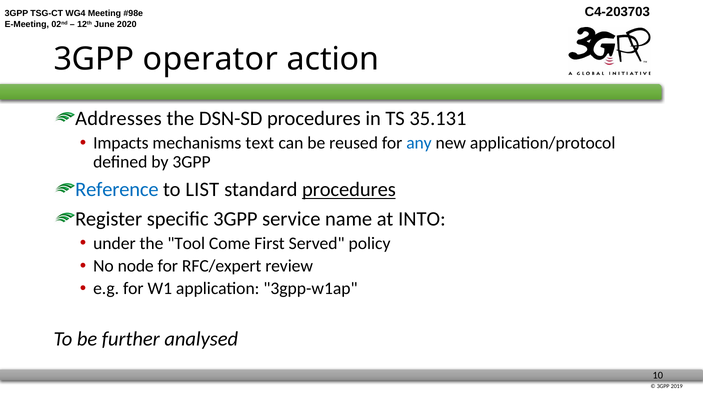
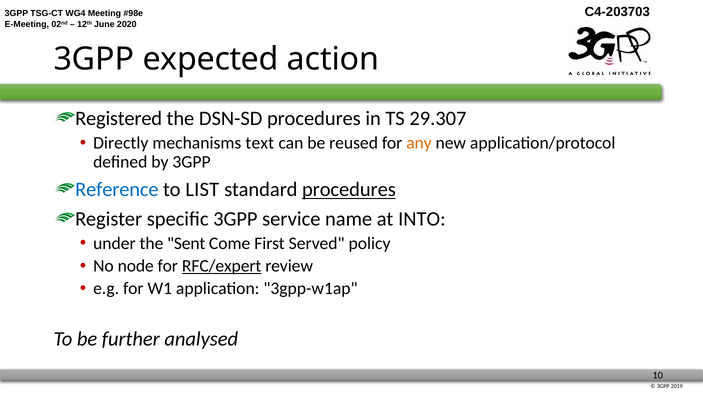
operator: operator -> expected
Addresses: Addresses -> Registered
35.131: 35.131 -> 29.307
Impacts: Impacts -> Directly
any colour: blue -> orange
Tool: Tool -> Sent
RFC/expert underline: none -> present
